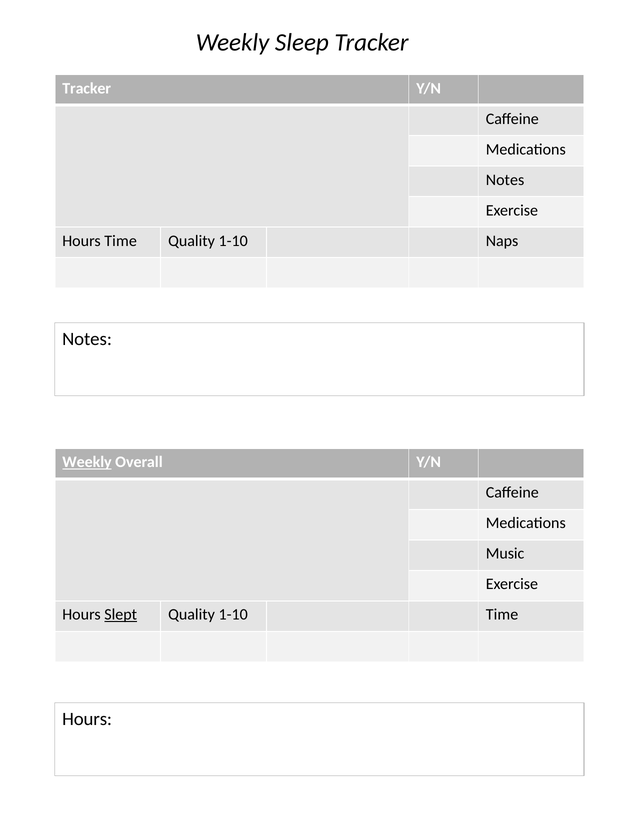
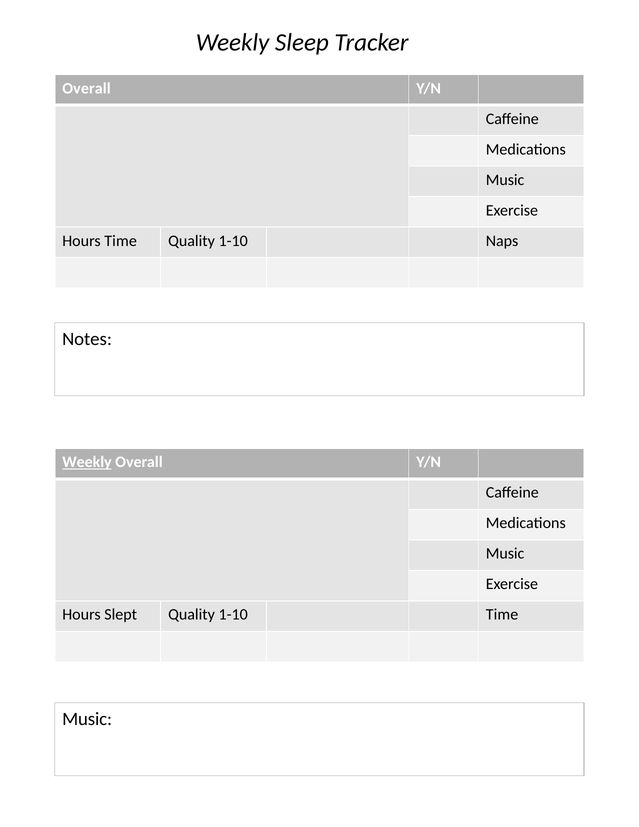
Tracker at (87, 88): Tracker -> Overall
Notes at (505, 180): Notes -> Music
Slept underline: present -> none
Hours at (87, 719): Hours -> Music
